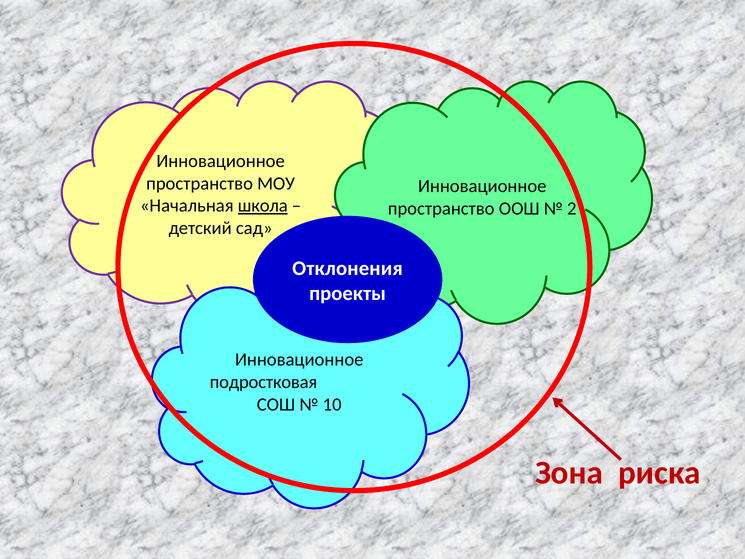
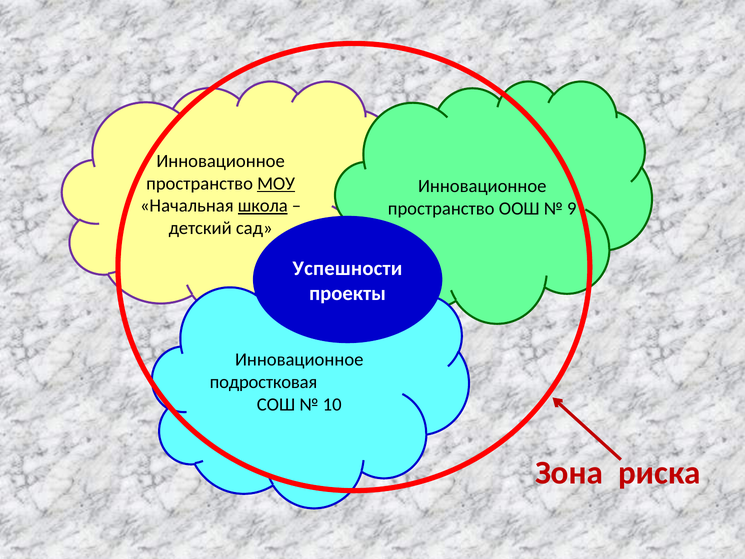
МОУ underline: none -> present
2: 2 -> 9
Отклонения: Отклонения -> Успешности
